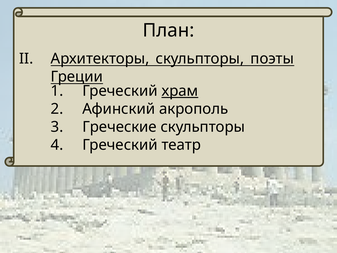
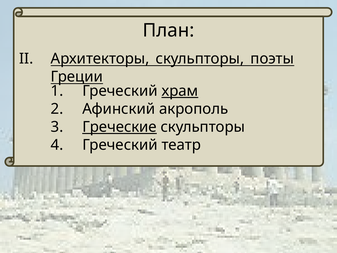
Греческие underline: none -> present
